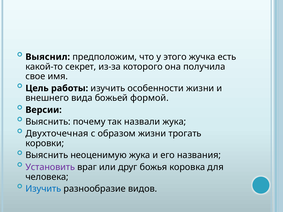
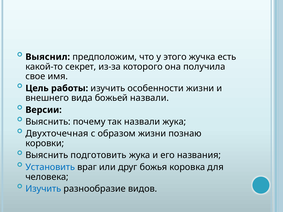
божьей формой: формой -> назвали
трогать: трогать -> познаю
неоценимую: неоценимую -> подготовить
Установить colour: purple -> blue
